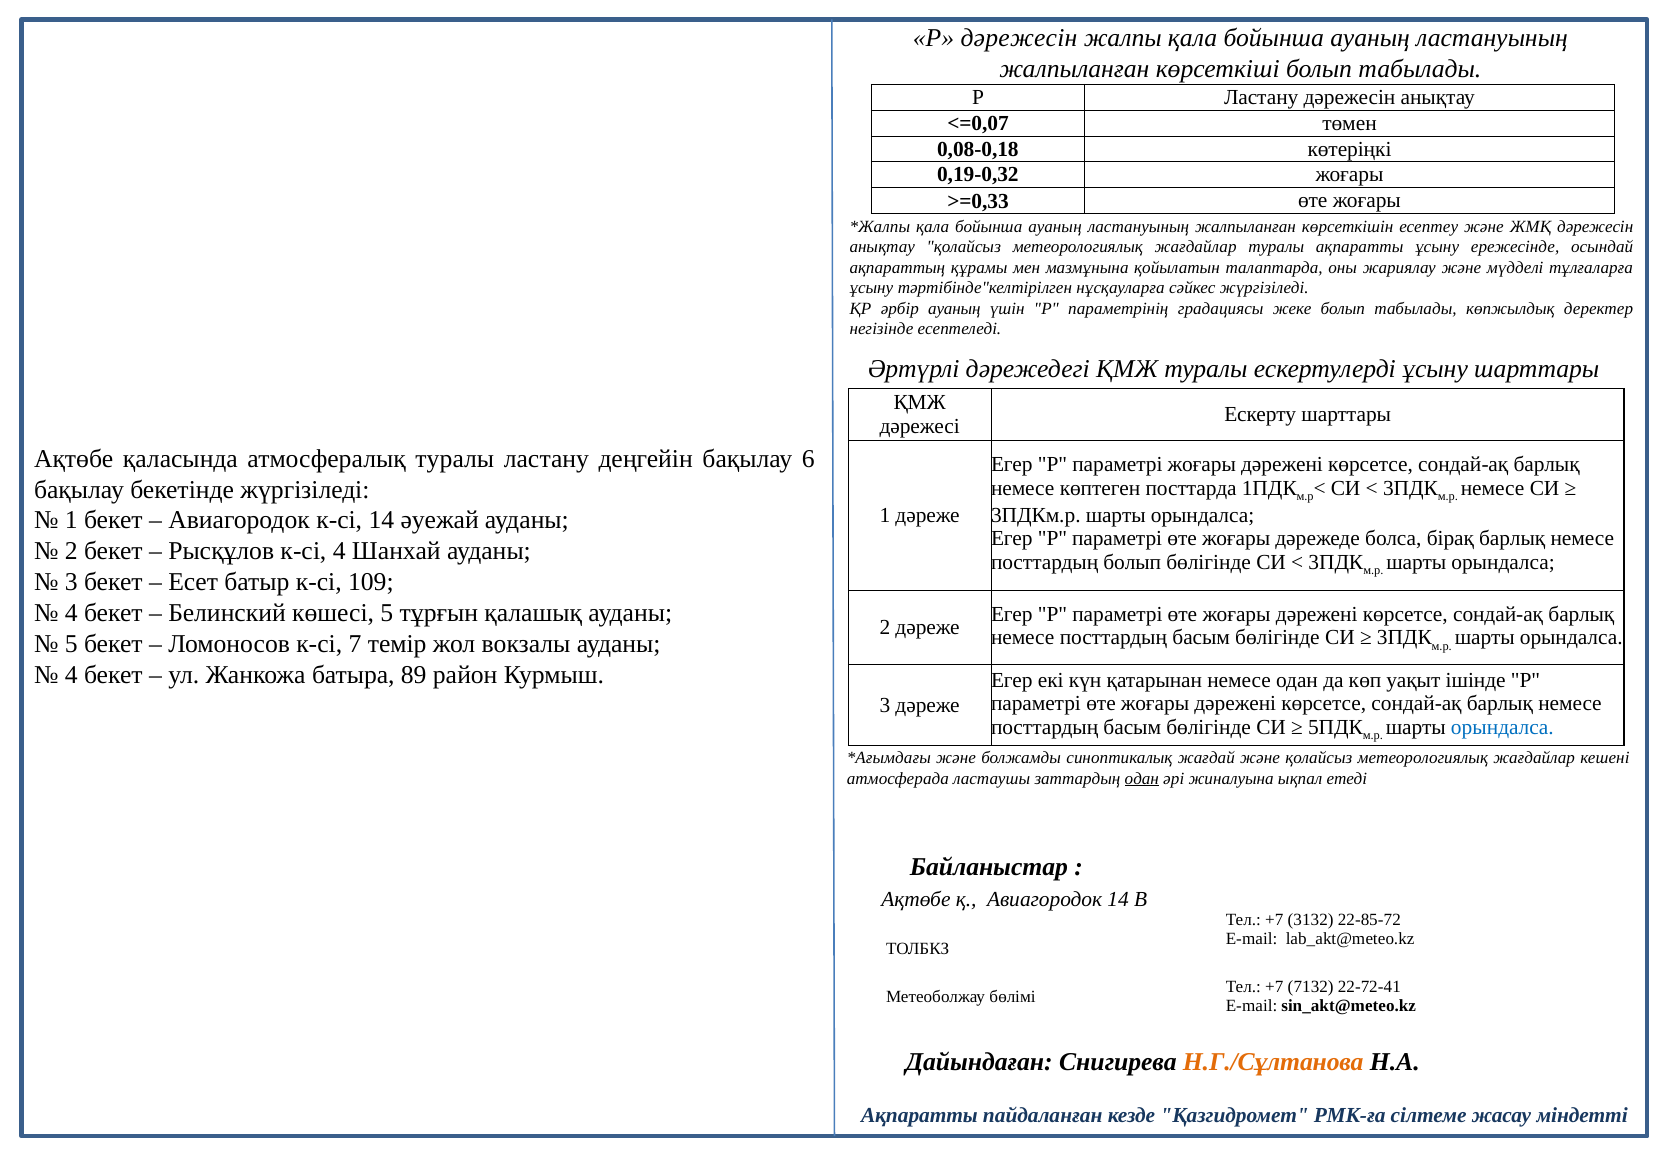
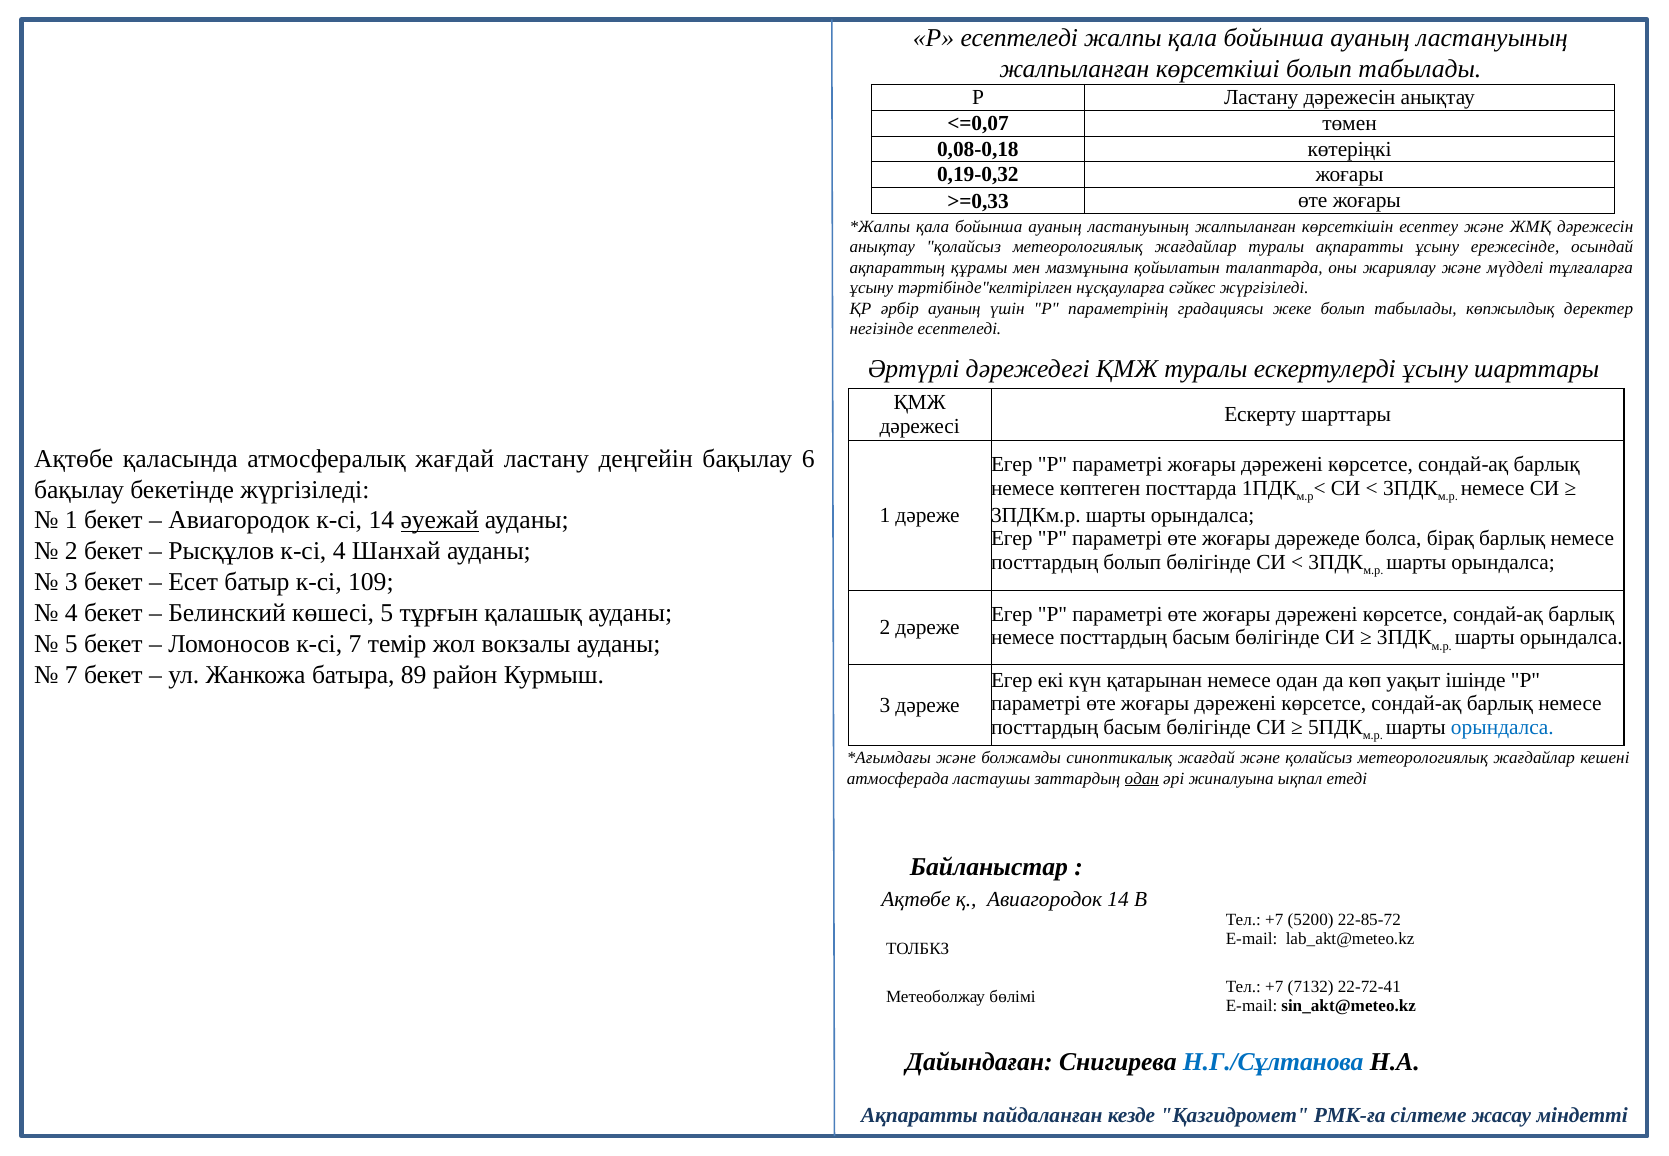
Р дәрежесін: дәрежесін -> есептеледі
атмосфералық туралы: туралы -> жағдай
әуежай underline: none -> present
4 at (71, 674): 4 -> 7
3132: 3132 -> 5200
Н.Г./Сұлтанова colour: orange -> blue
